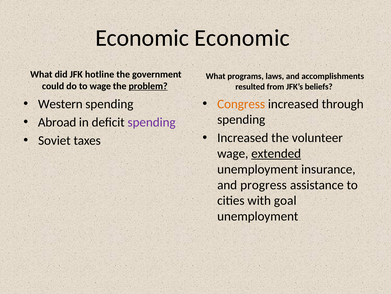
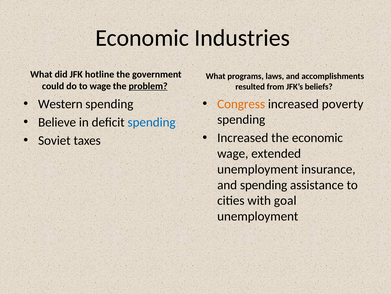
Economic Economic: Economic -> Industries
through: through -> poverty
Abroad: Abroad -> Believe
spending at (152, 122) colour: purple -> blue
the volunteer: volunteer -> economic
extended underline: present -> none
and progress: progress -> spending
